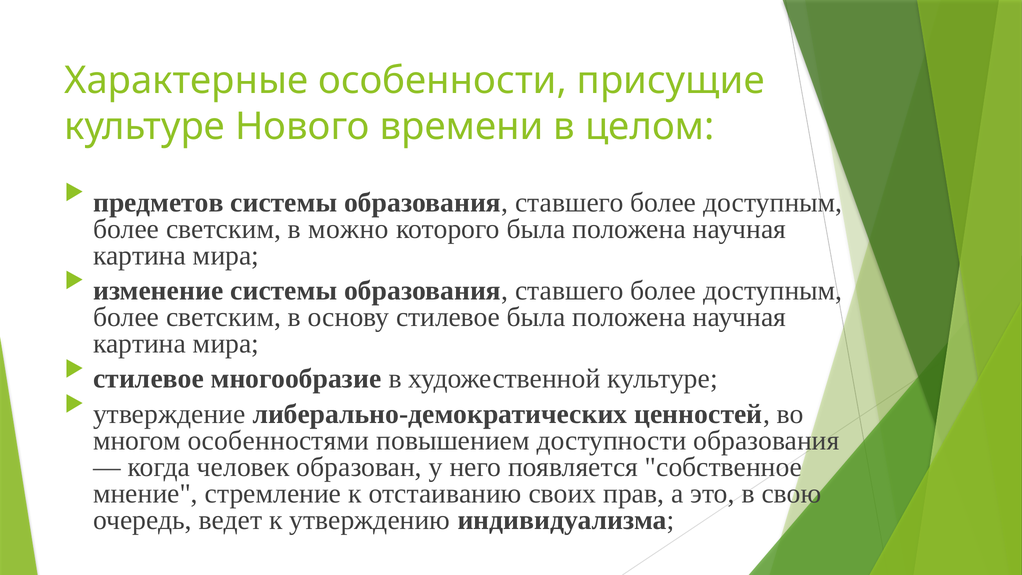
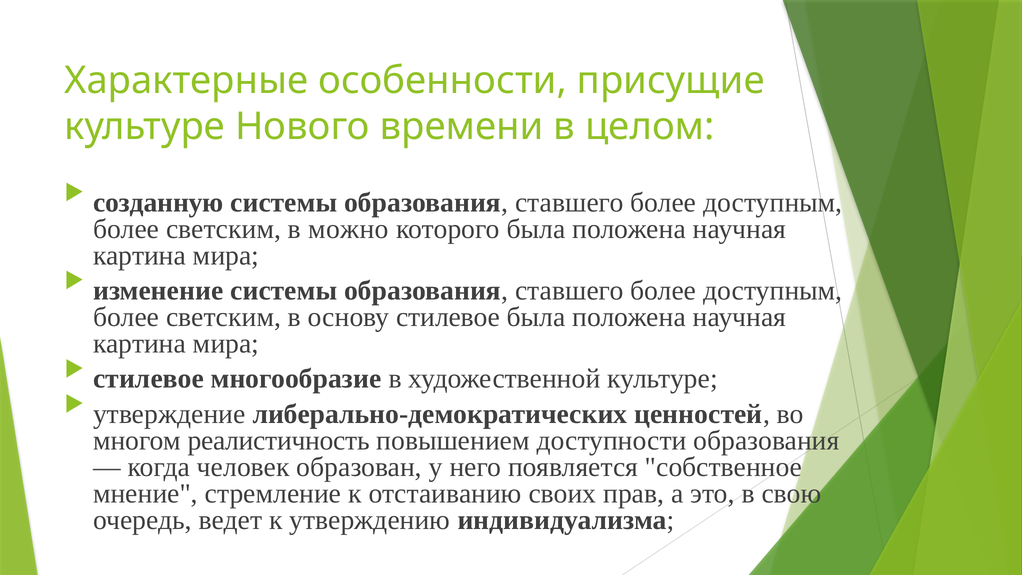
предметов: предметов -> созданную
особенностями: особенностями -> реалистичность
